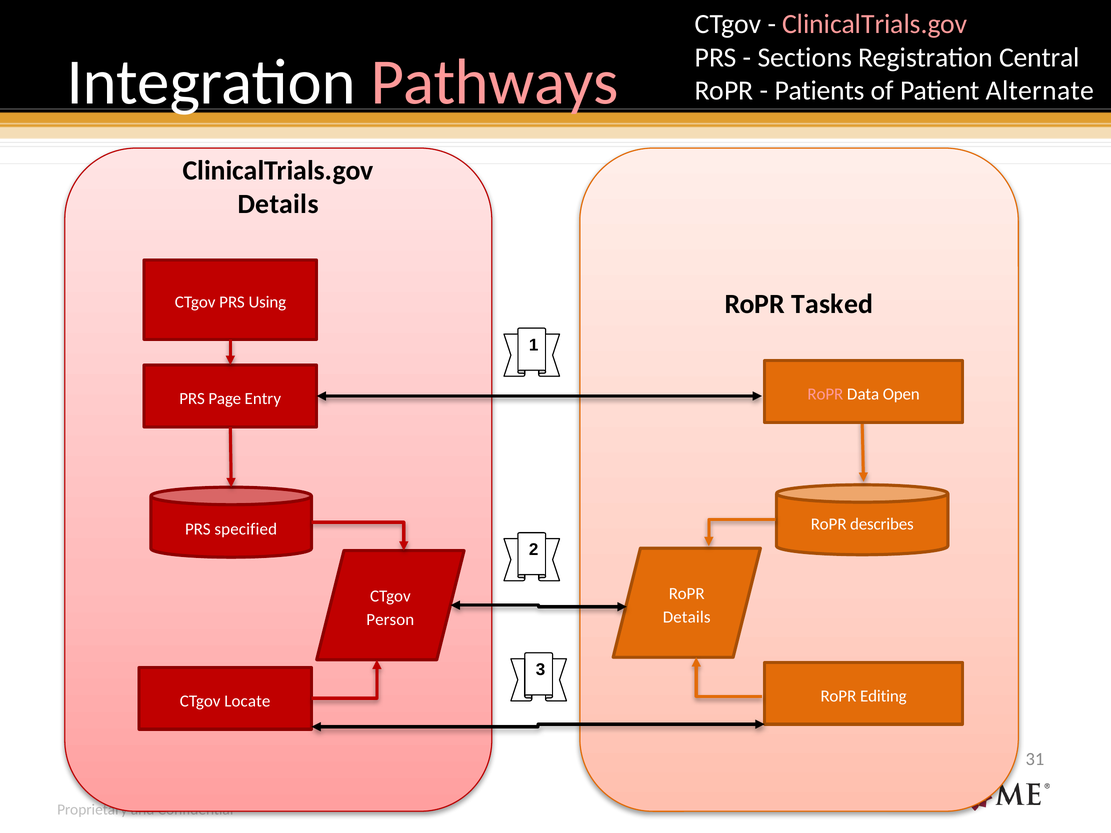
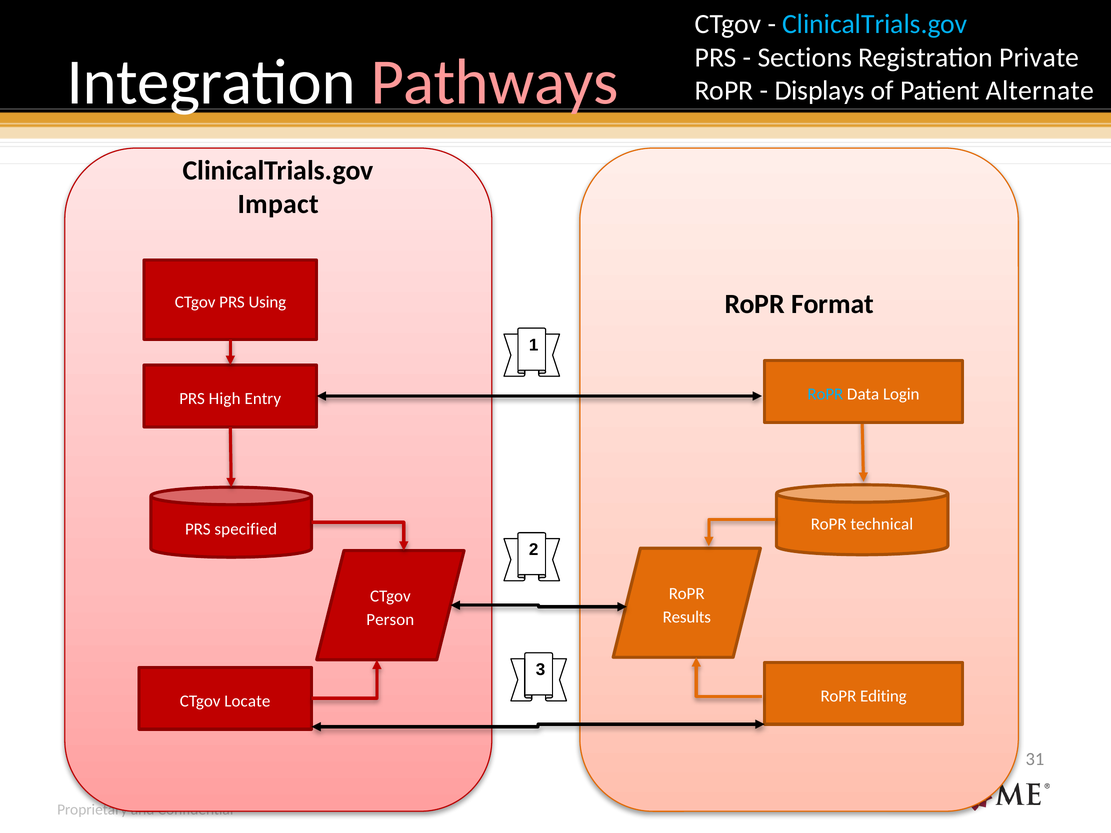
ClinicalTrials.gov at (875, 24) colour: pink -> light blue
Central: Central -> Private
Patients: Patients -> Displays
Details at (278, 204): Details -> Impact
Tasked: Tasked -> Format
RoPR at (825, 394) colour: pink -> light blue
Open: Open -> Login
Page: Page -> High
describes: describes -> technical
Details at (687, 617): Details -> Results
